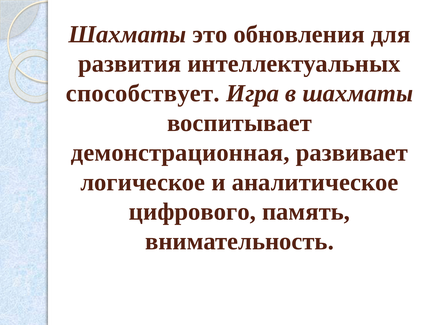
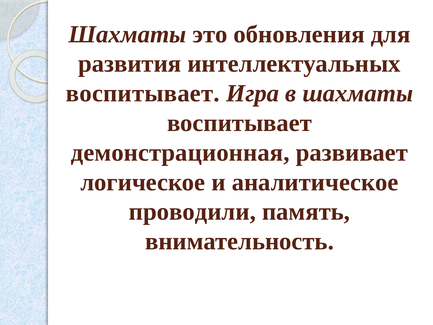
способствует at (143, 93): способствует -> воспитывает
цифрового: цифрового -> проводили
